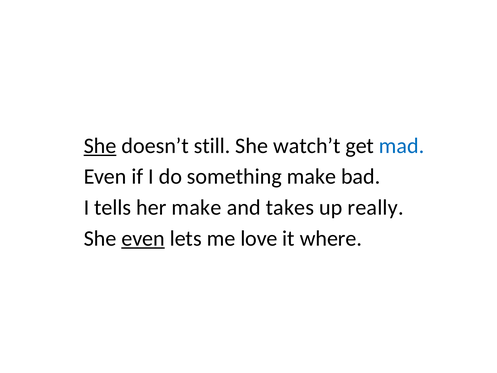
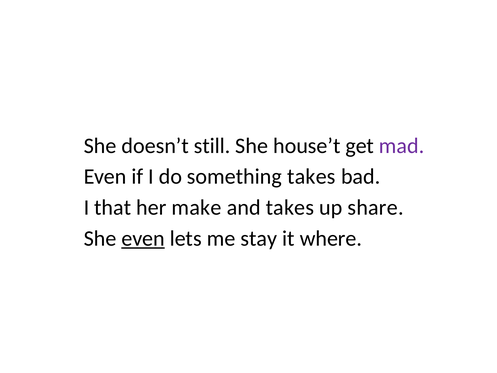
She at (100, 146) underline: present -> none
watch’t: watch’t -> house’t
mad colour: blue -> purple
something make: make -> takes
tells: tells -> that
really: really -> share
love: love -> stay
